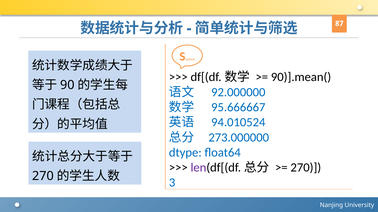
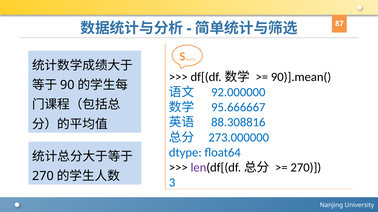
94.010524: 94.010524 -> 88.308816
